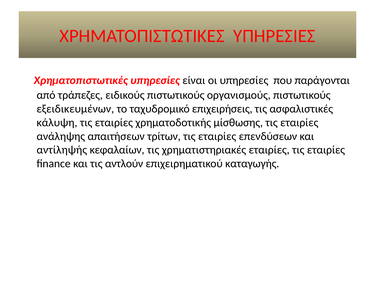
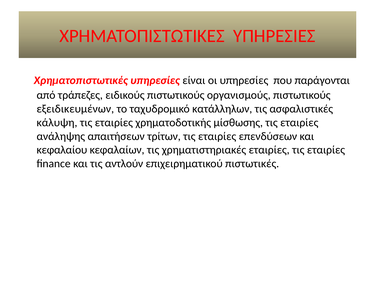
επιχειρήσεις: επιχειρήσεις -> κατάλληλων
αντίληψής: αντίληψής -> κεφαλαίου
καταγωγής: καταγωγής -> πιστωτικές
